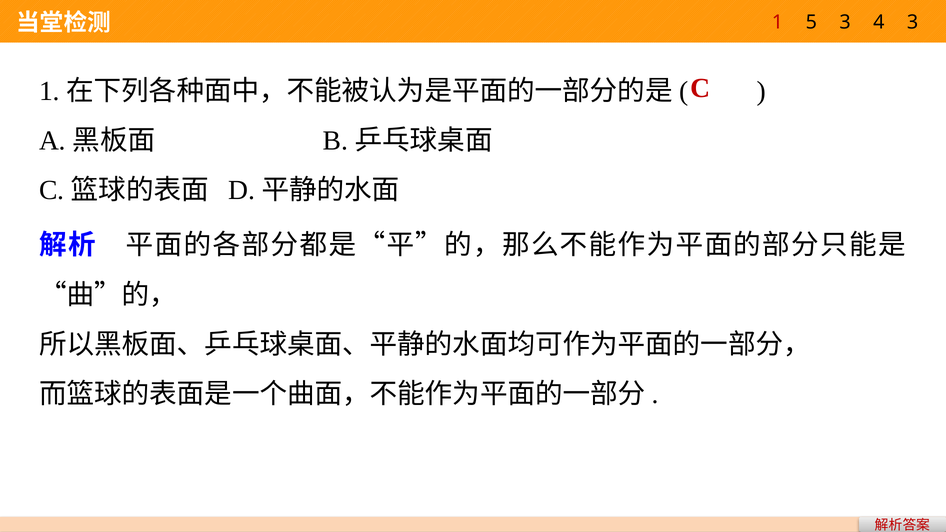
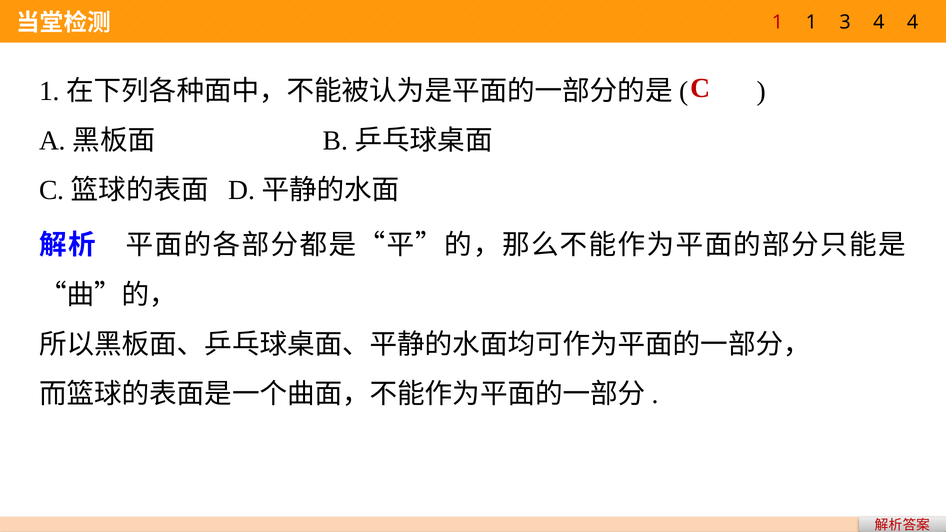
1 5: 5 -> 1
4 3: 3 -> 4
